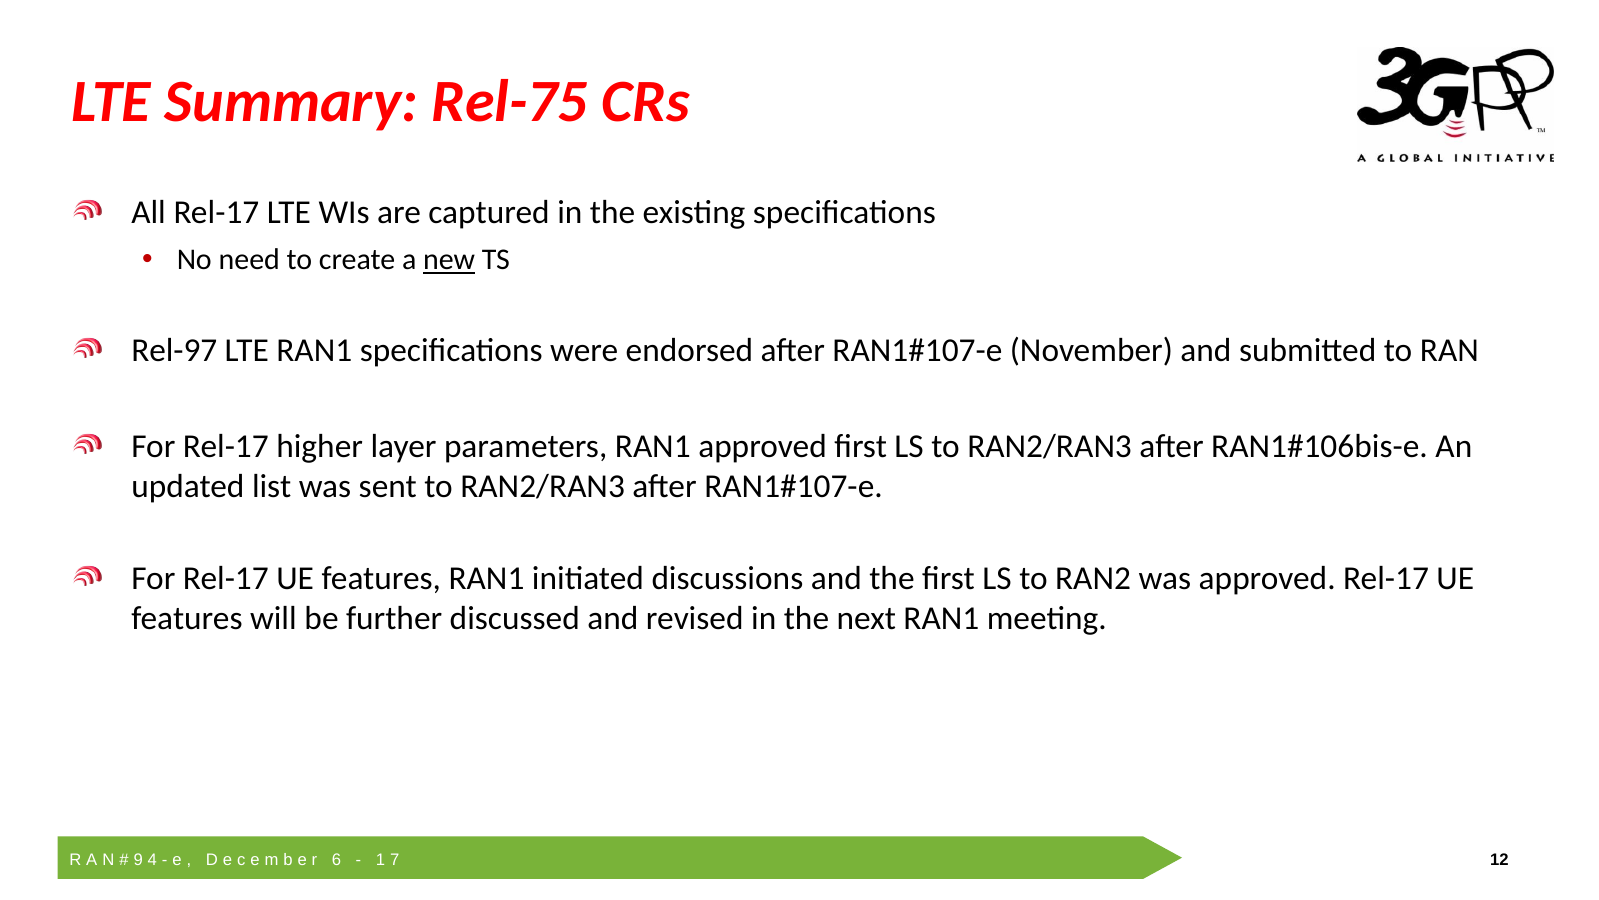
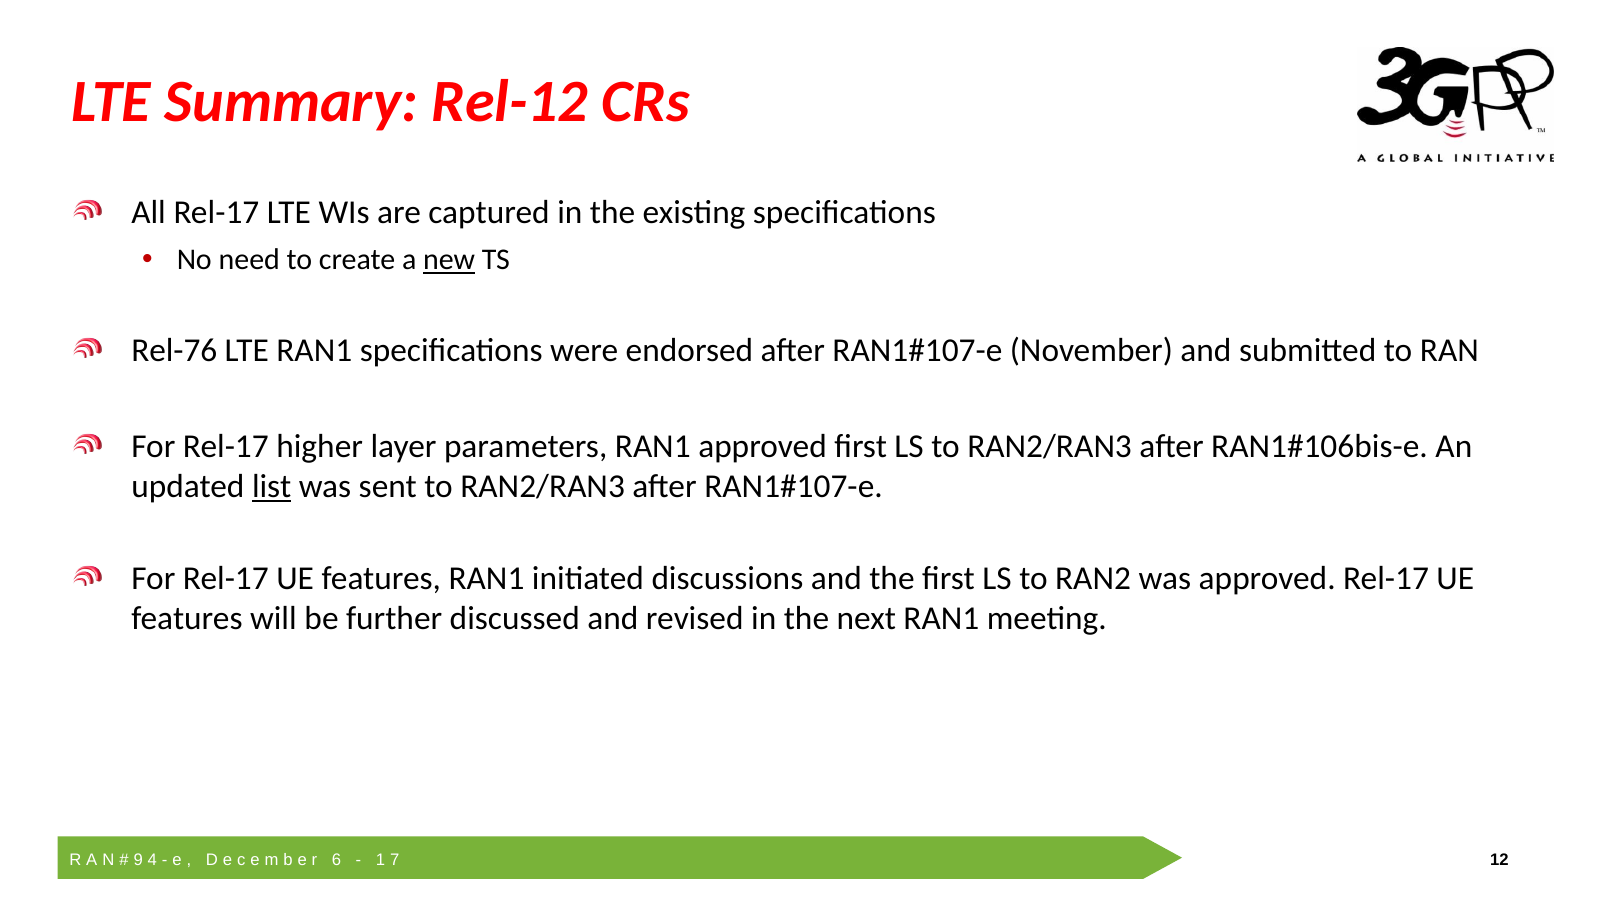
Rel-75: Rel-75 -> Rel-12
Rel-97: Rel-97 -> Rel-76
list underline: none -> present
